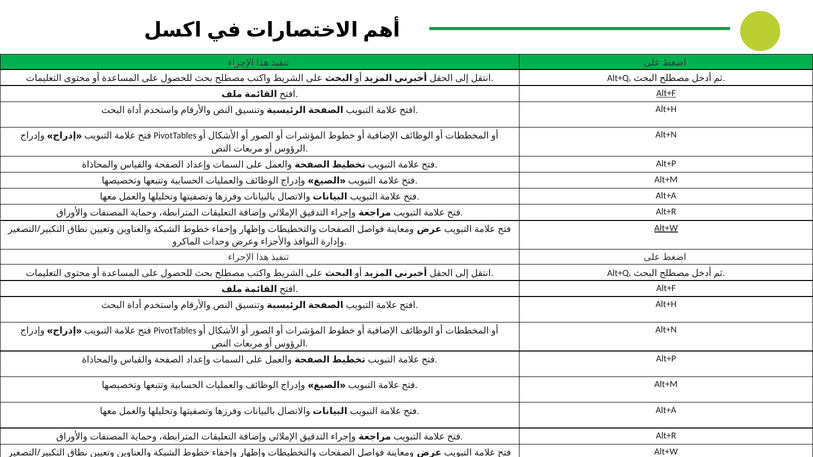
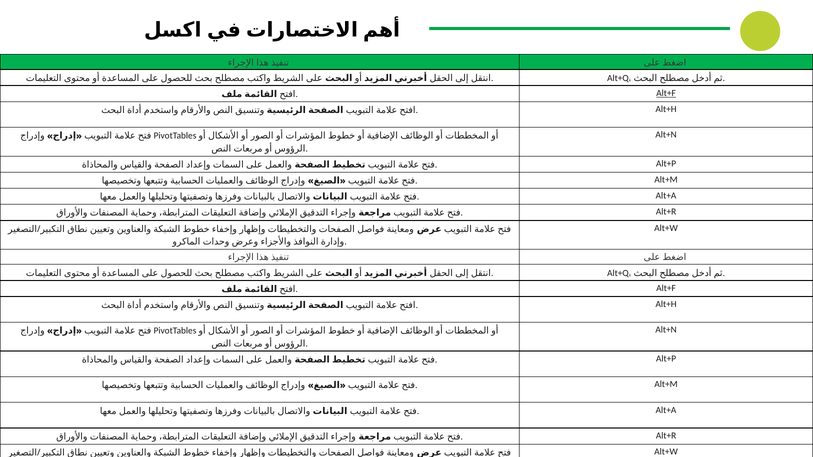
Alt+W at (666, 228) underline: present -> none
